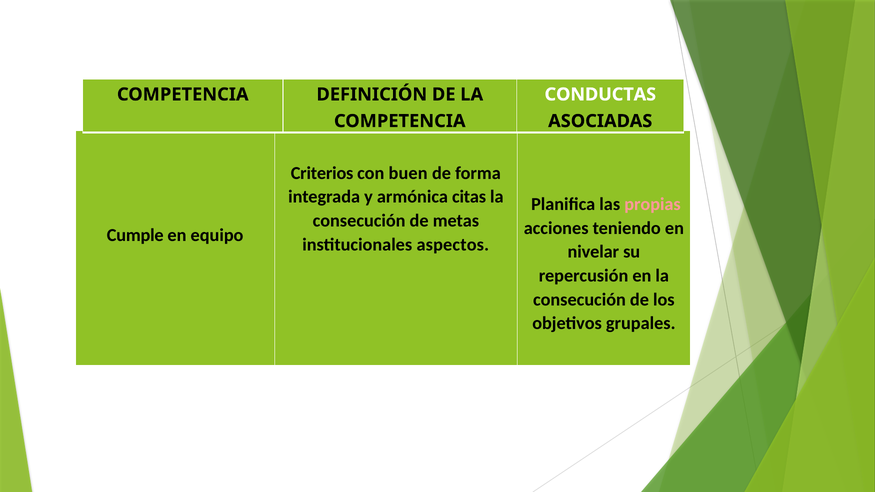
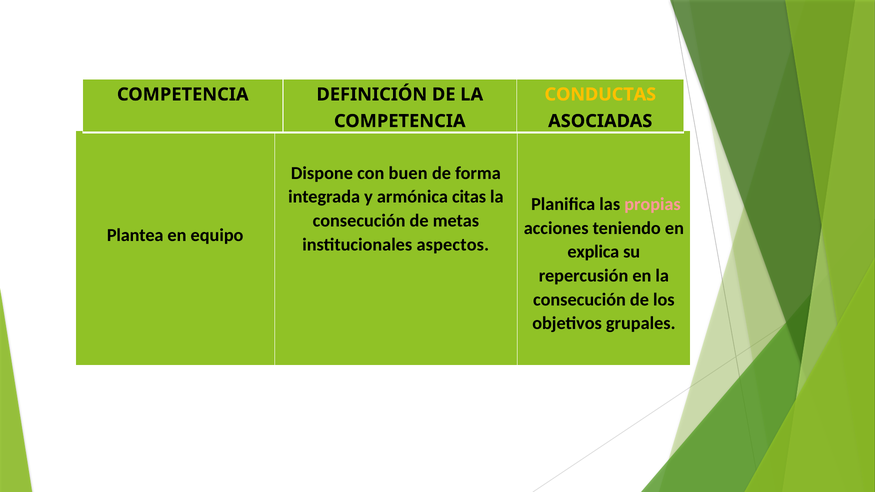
CONDUCTAS colour: white -> yellow
Criterios: Criterios -> Dispone
Cumple: Cumple -> Plantea
nivelar: nivelar -> explica
